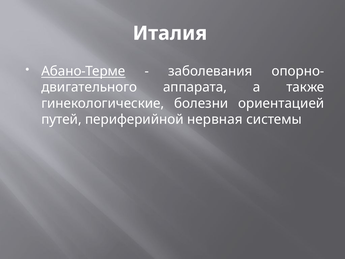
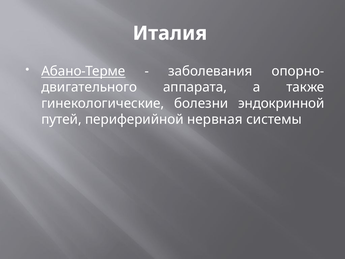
ориентацией: ориентацией -> эндокринной
